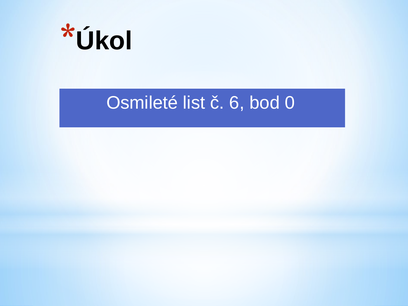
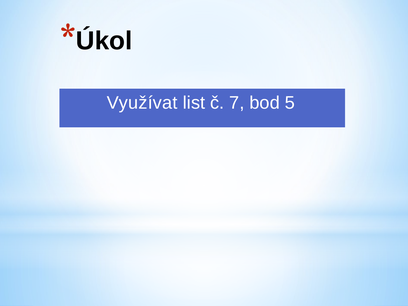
Osmileté: Osmileté -> Využívat
6: 6 -> 7
0: 0 -> 5
